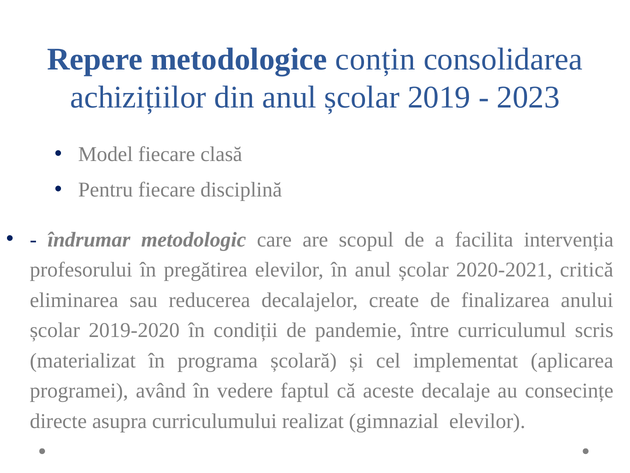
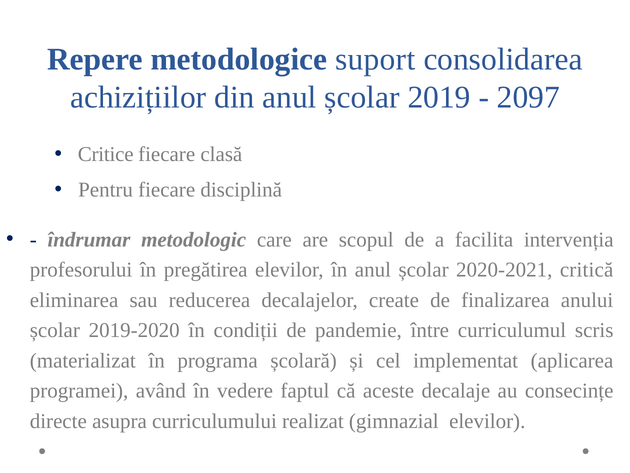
conțin: conțin -> suport
2023: 2023 -> 2097
Model: Model -> Critice
